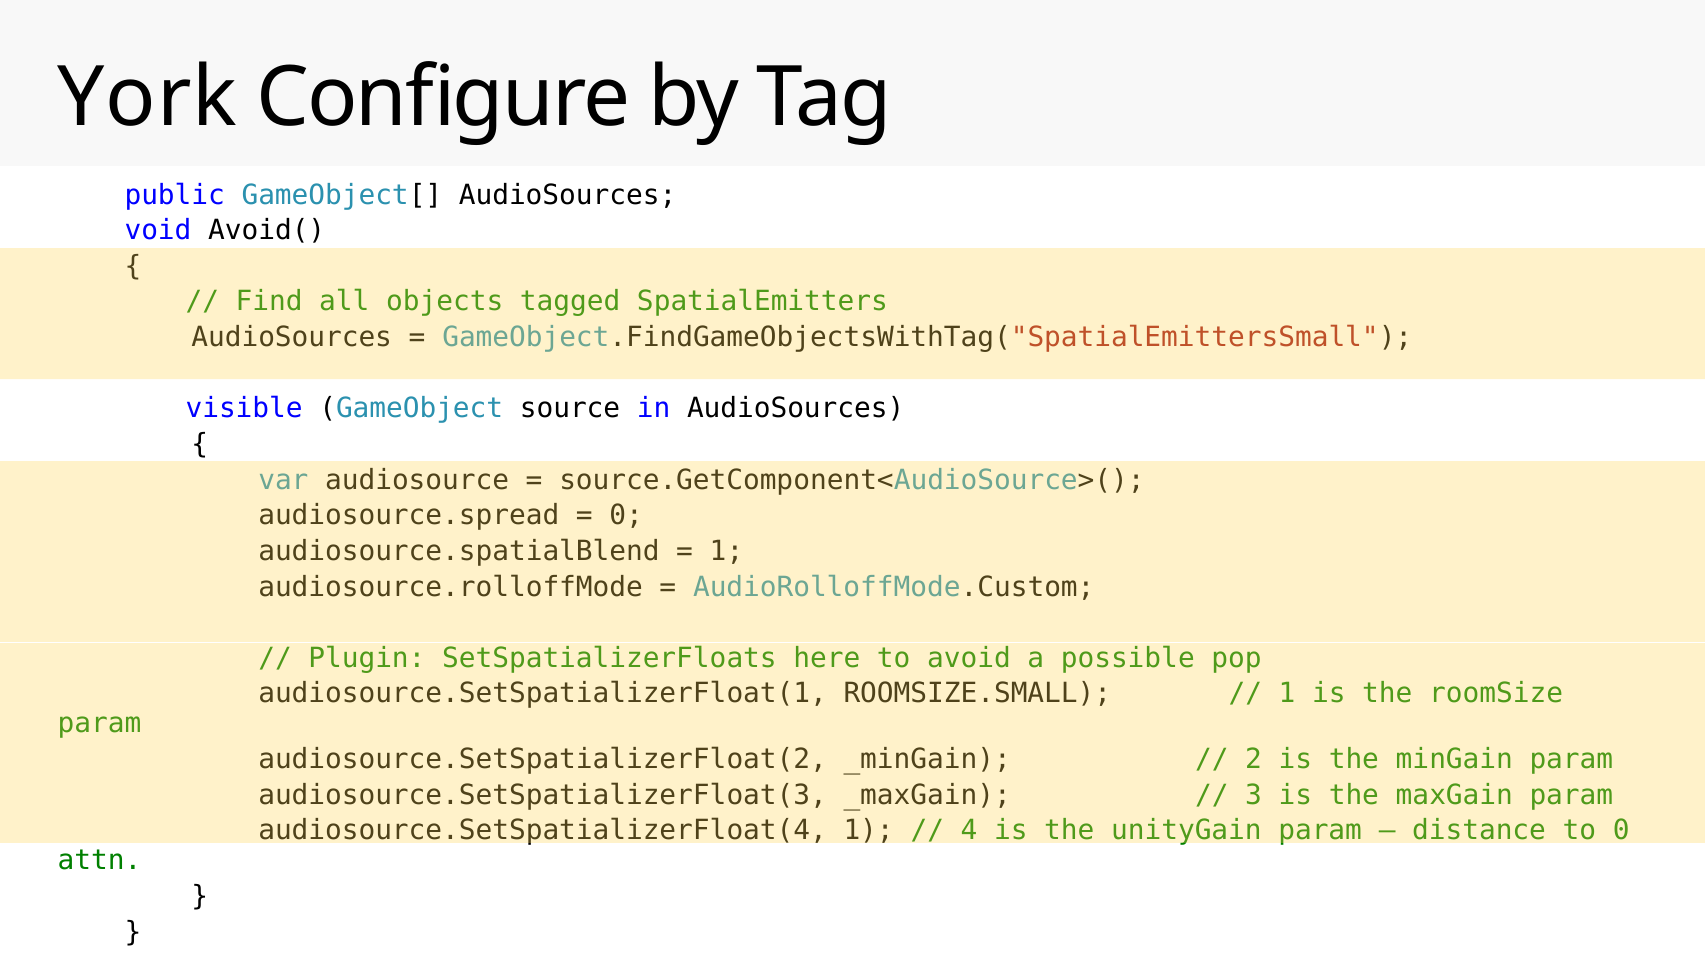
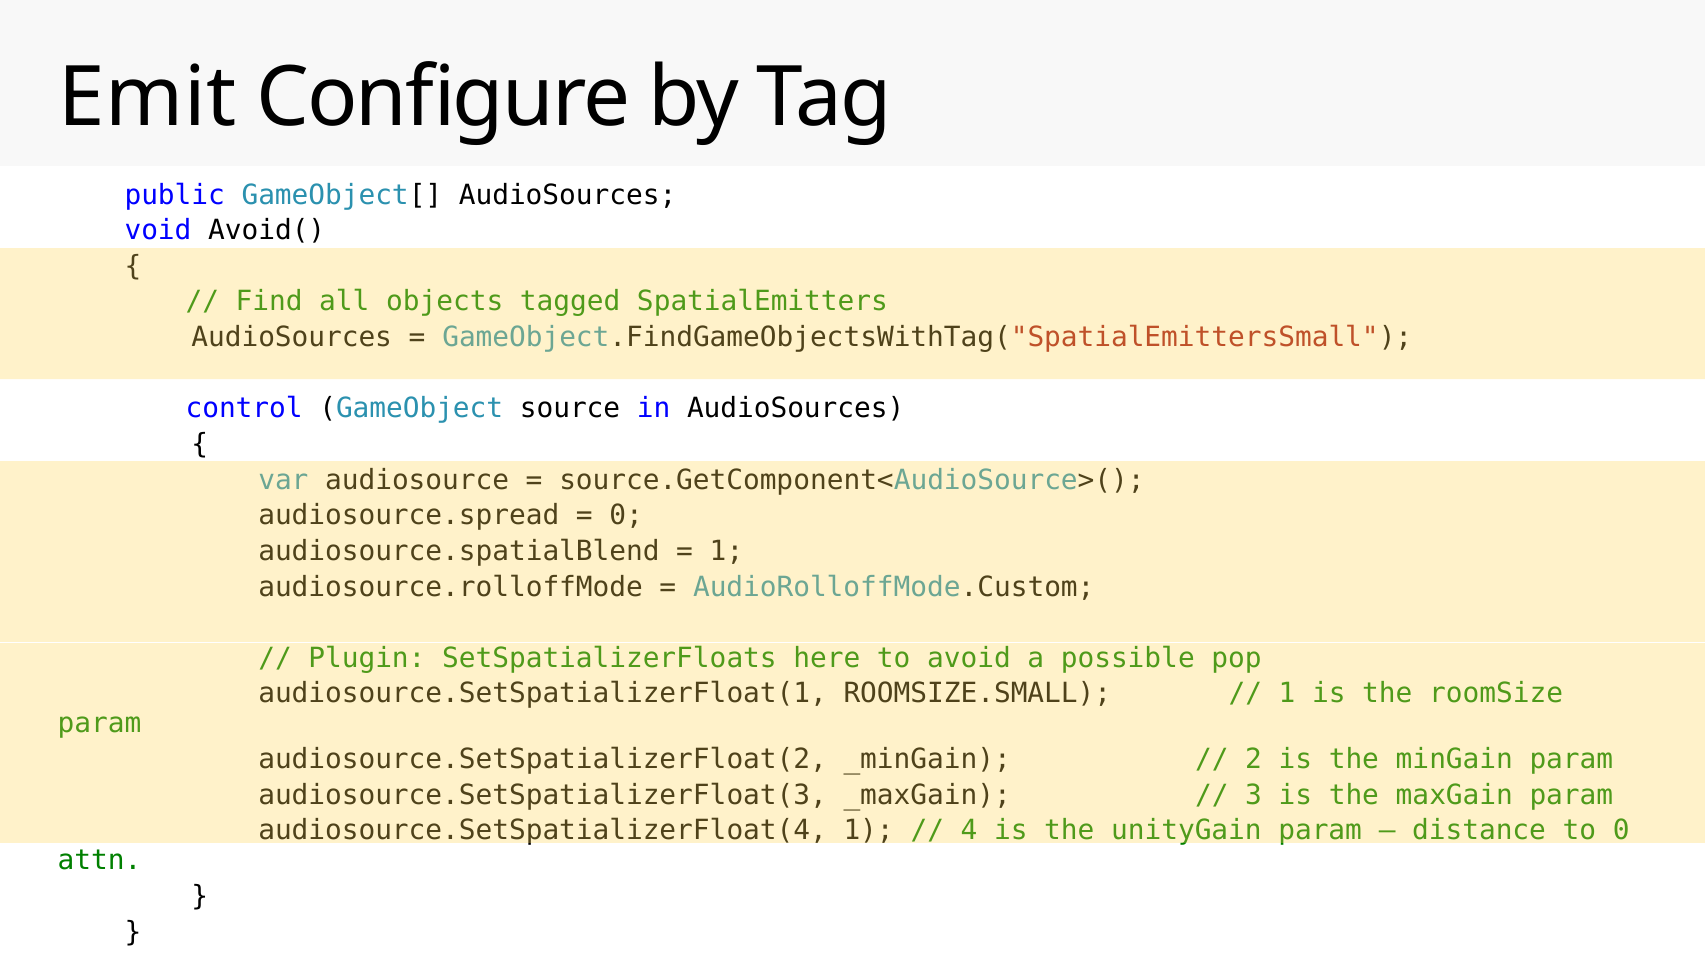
York: York -> Emit
visible: visible -> control
